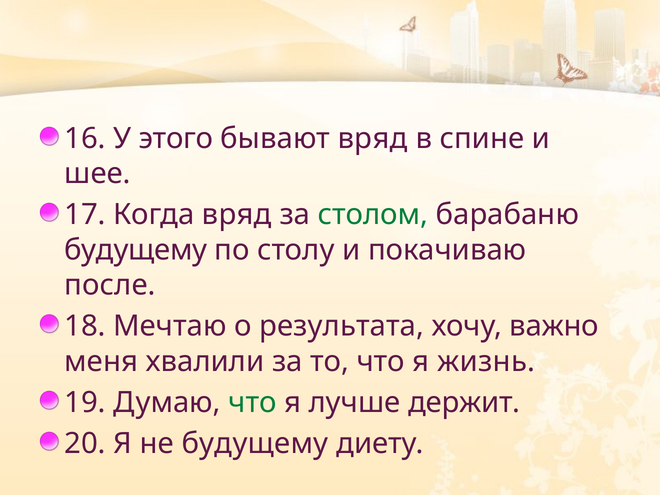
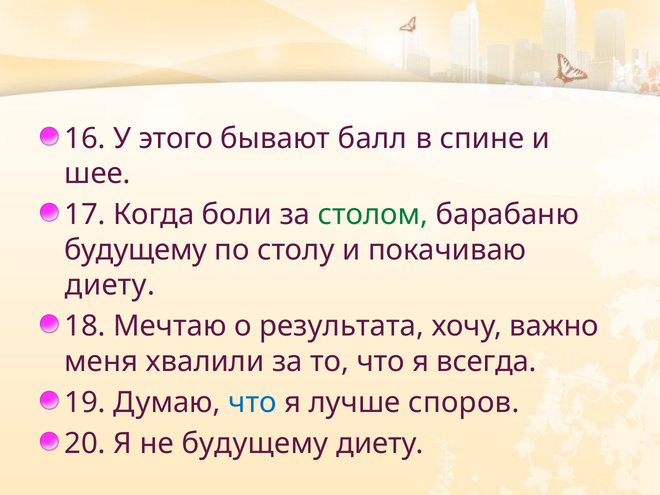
бывают вряд: вряд -> балл
Когда вряд: вряд -> боли
после at (110, 285): после -> диету
жизнь: жизнь -> всегда
что at (252, 403) colour: green -> blue
держит: держит -> споров
